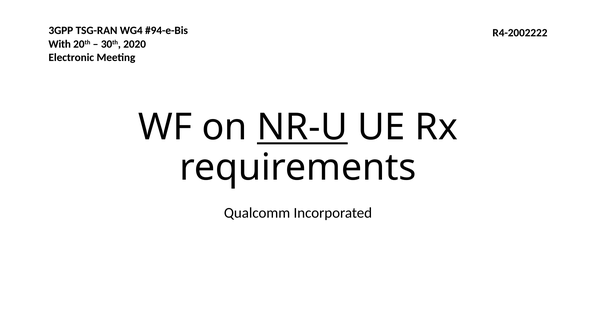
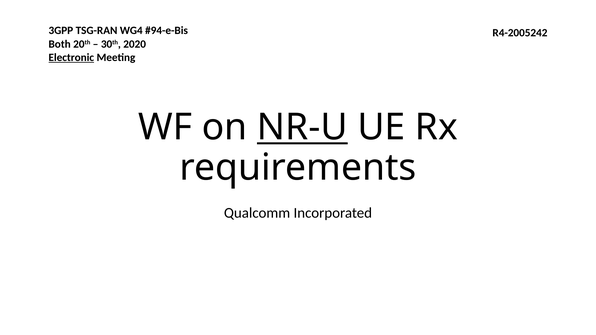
R4-2002222: R4-2002222 -> R4-2005242
With: With -> Both
Electronic underline: none -> present
